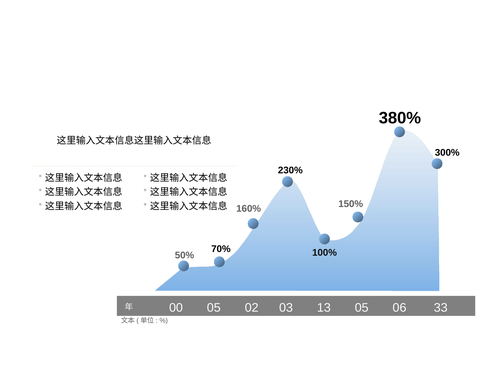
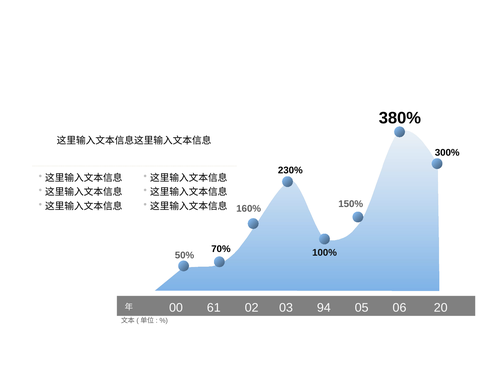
00 05: 05 -> 61
13: 13 -> 94
33: 33 -> 20
